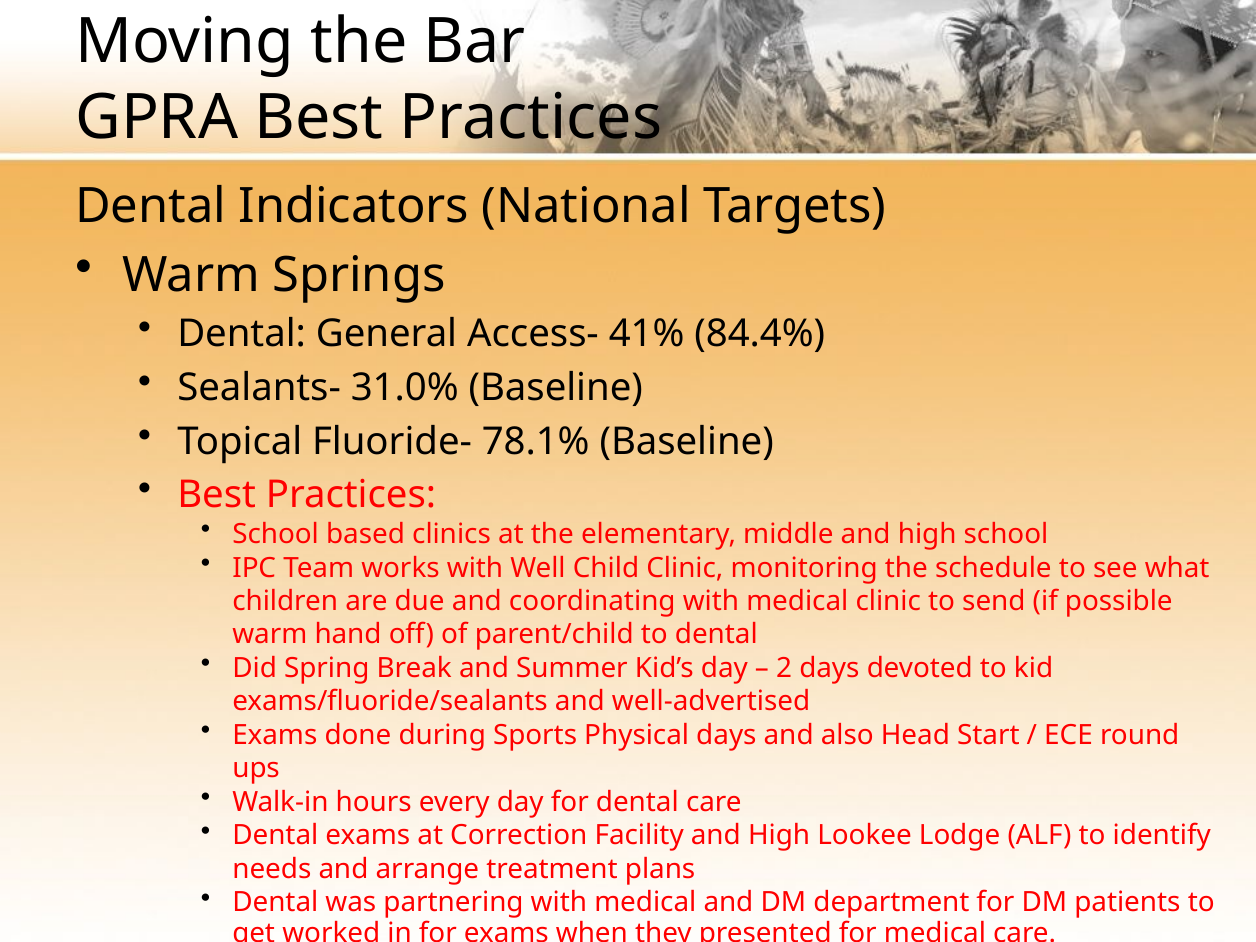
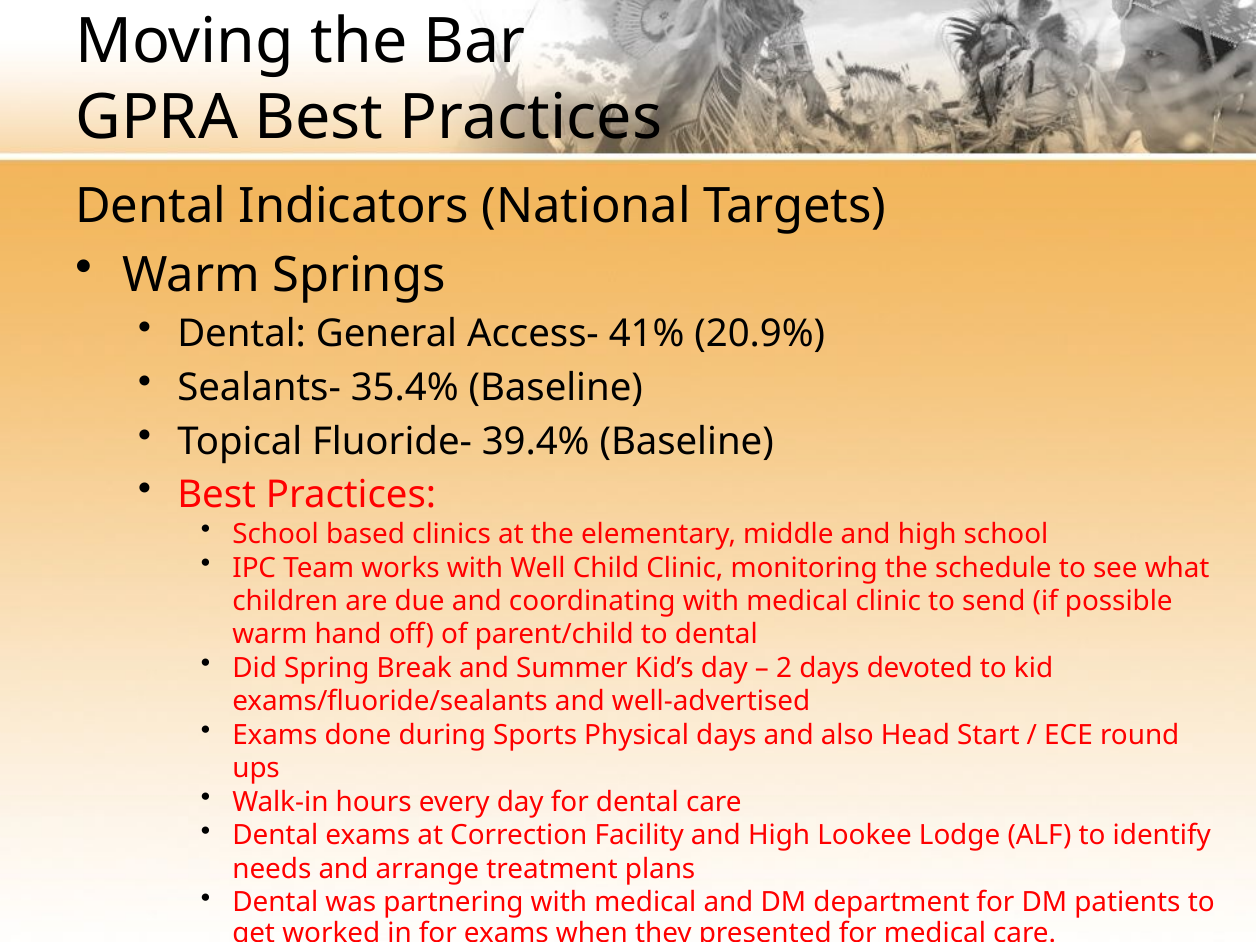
84.4%: 84.4% -> 20.9%
31.0%: 31.0% -> 35.4%
78.1%: 78.1% -> 39.4%
